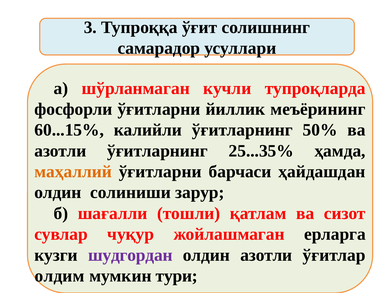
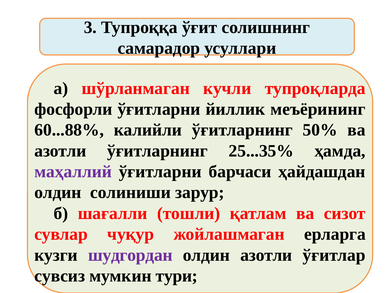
60...15%: 60...15% -> 60...88%
маҳаллий colour: orange -> purple
олдим: олдим -> сувсиз
